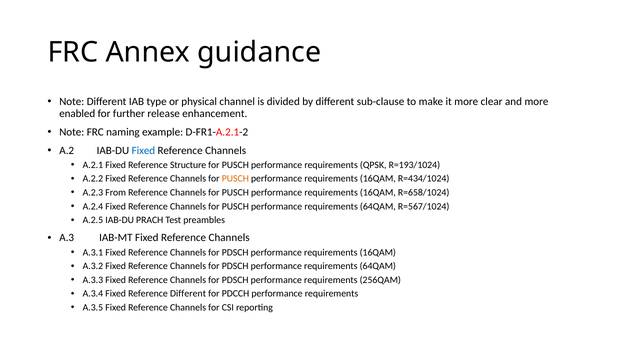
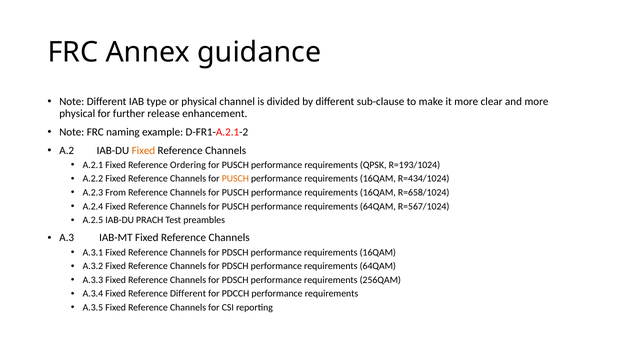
enabled at (77, 114): enabled -> physical
Fixed at (143, 150) colour: blue -> orange
Structure: Structure -> Ordering
